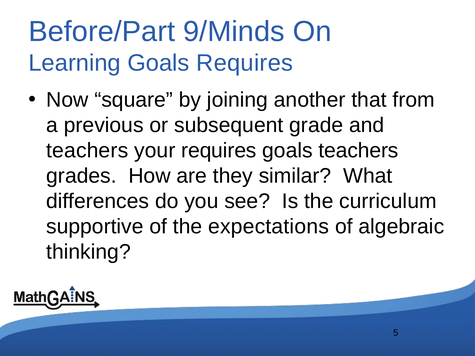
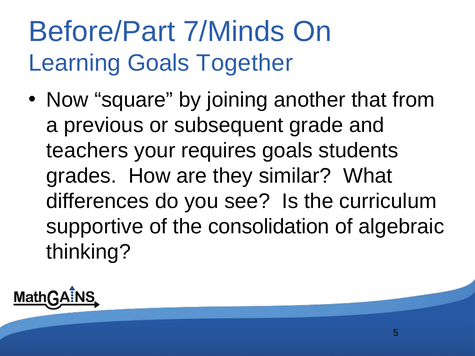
9/Minds: 9/Minds -> 7/Minds
Goals Requires: Requires -> Together
goals teachers: teachers -> students
expectations: expectations -> consolidation
